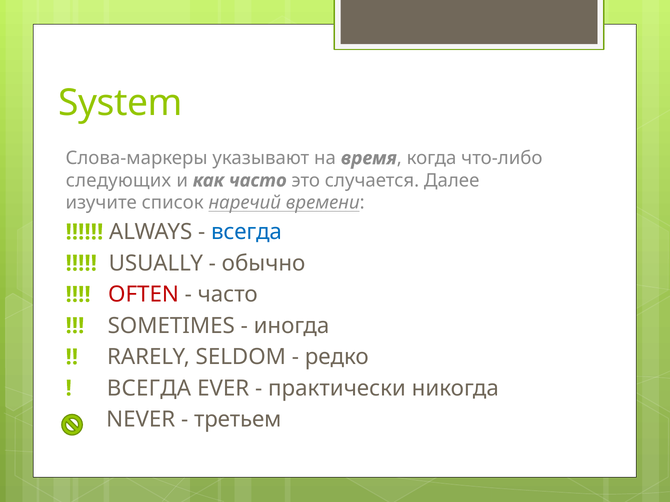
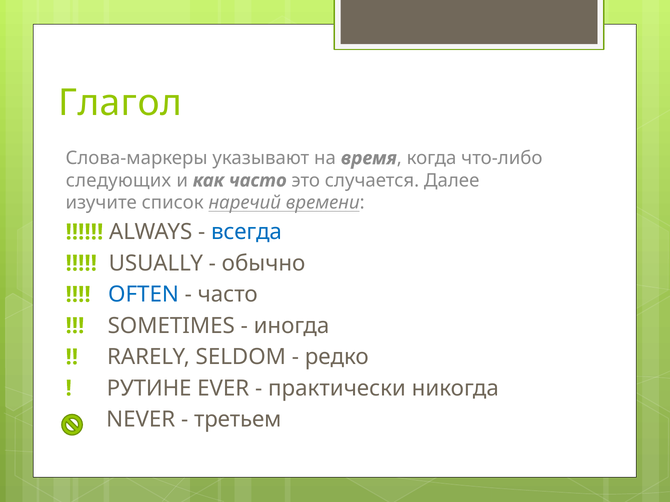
System: System -> Глагол
OFTEN colour: red -> blue
ВСЕГДА at (149, 389): ВСЕГДА -> РУТИНЕ
